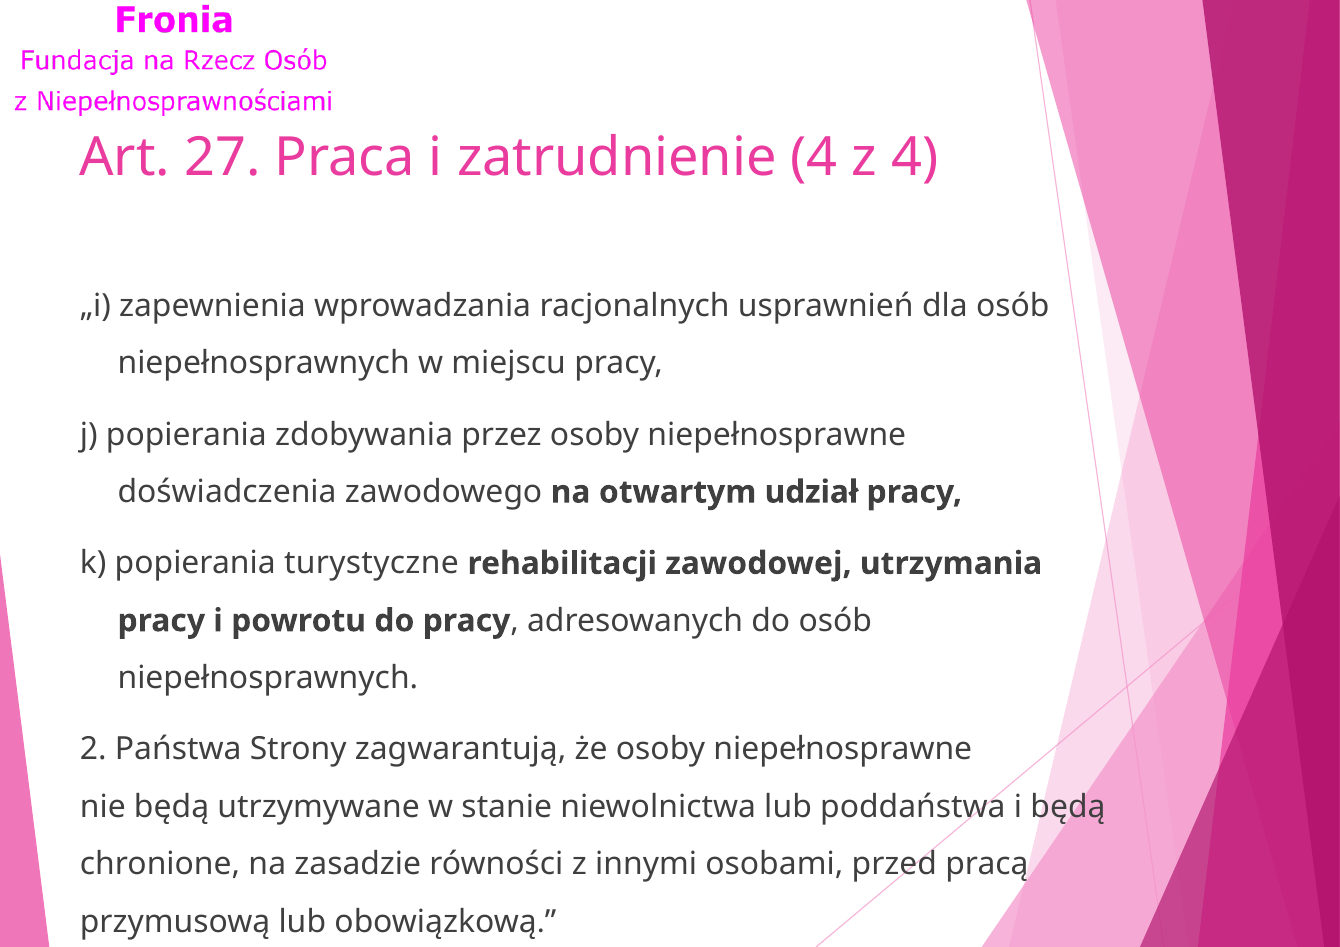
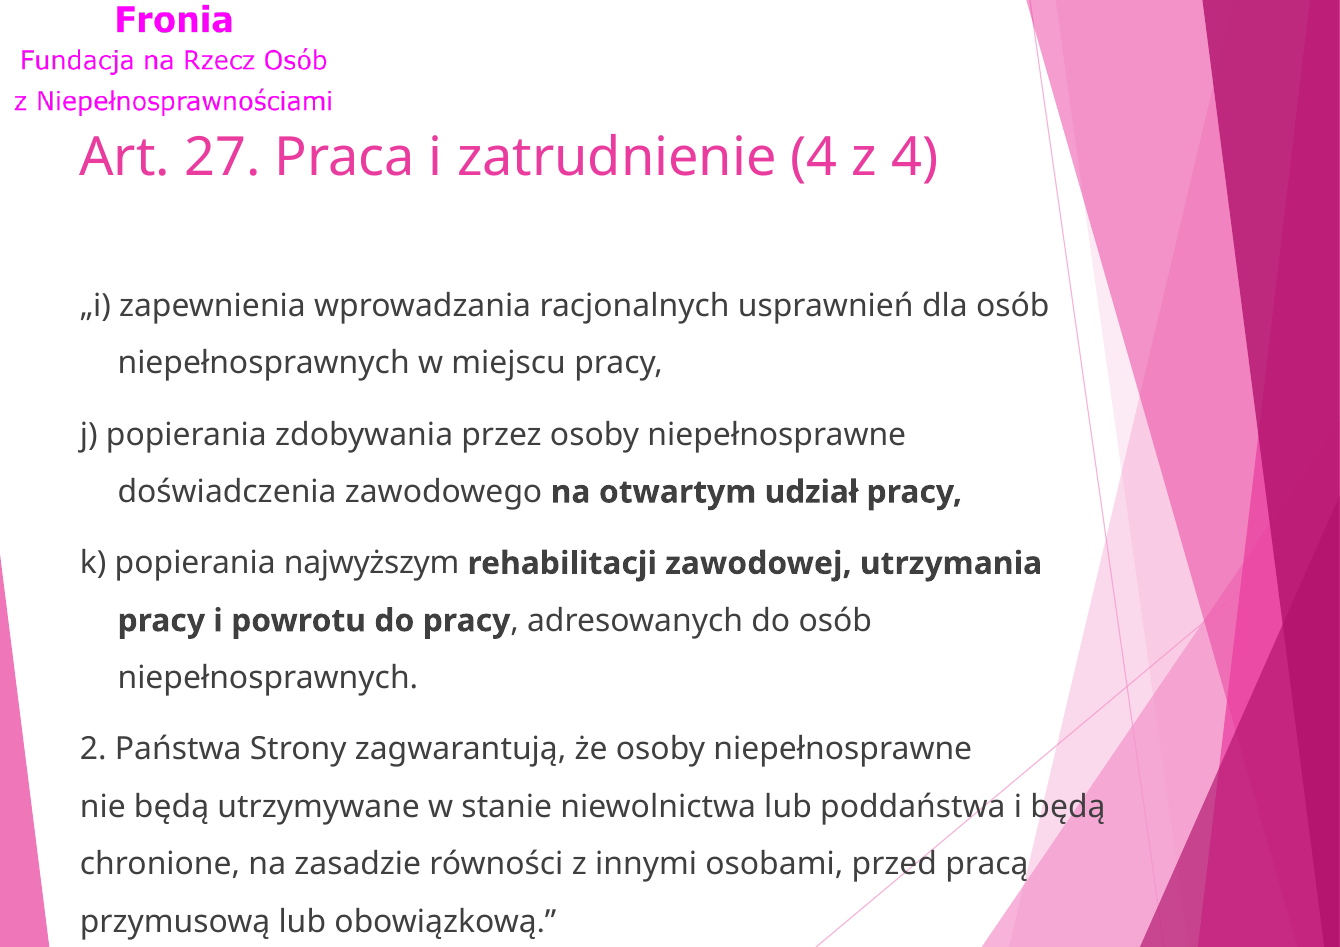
turystyczne: turystyczne -> najwyższym
